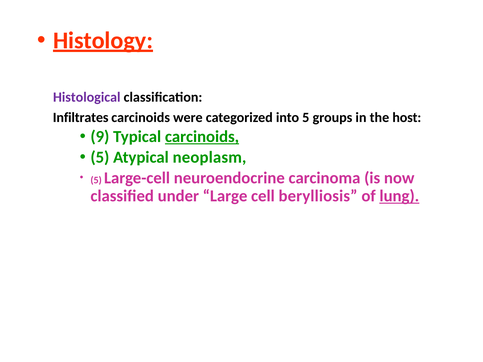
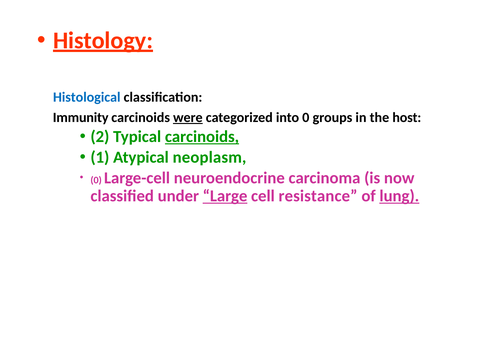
Histological colour: purple -> blue
Infiltrates: Infiltrates -> Immunity
were underline: none -> present
into 5: 5 -> 0
9: 9 -> 2
5 at (100, 157): 5 -> 1
5 at (96, 180): 5 -> 0
Large underline: none -> present
berylliosis: berylliosis -> resistance
